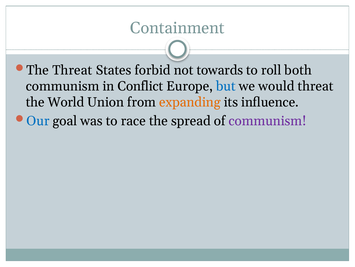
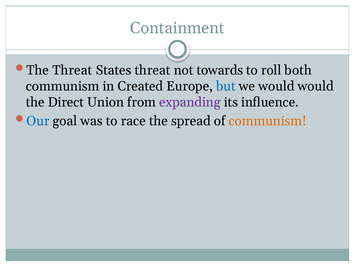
States forbid: forbid -> threat
Conflict: Conflict -> Created
would threat: threat -> would
World: World -> Direct
expanding colour: orange -> purple
communism at (268, 121) colour: purple -> orange
